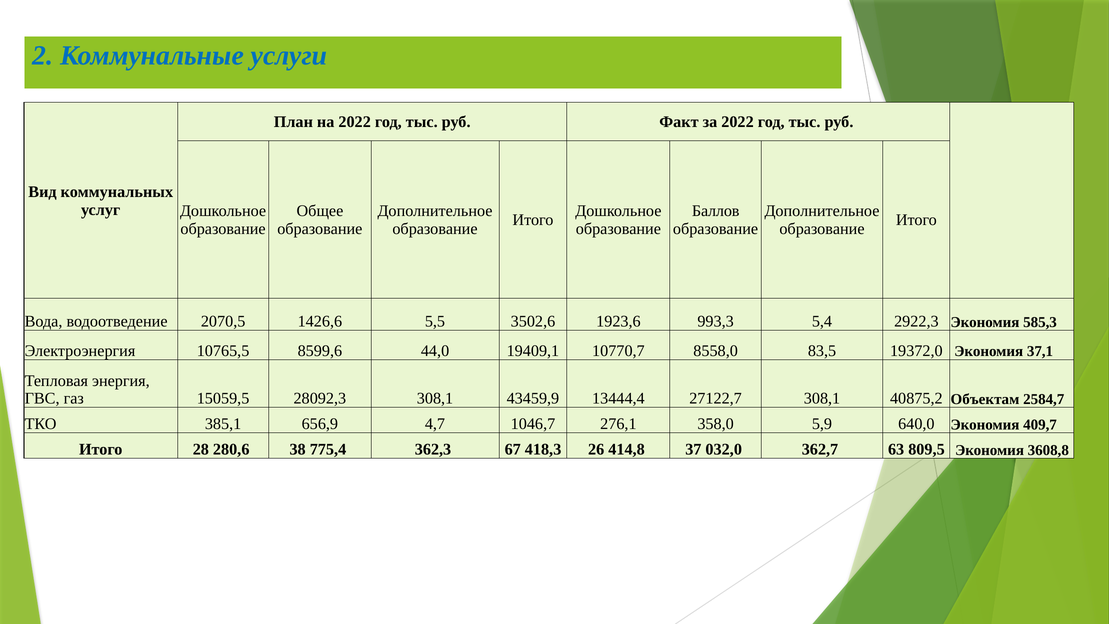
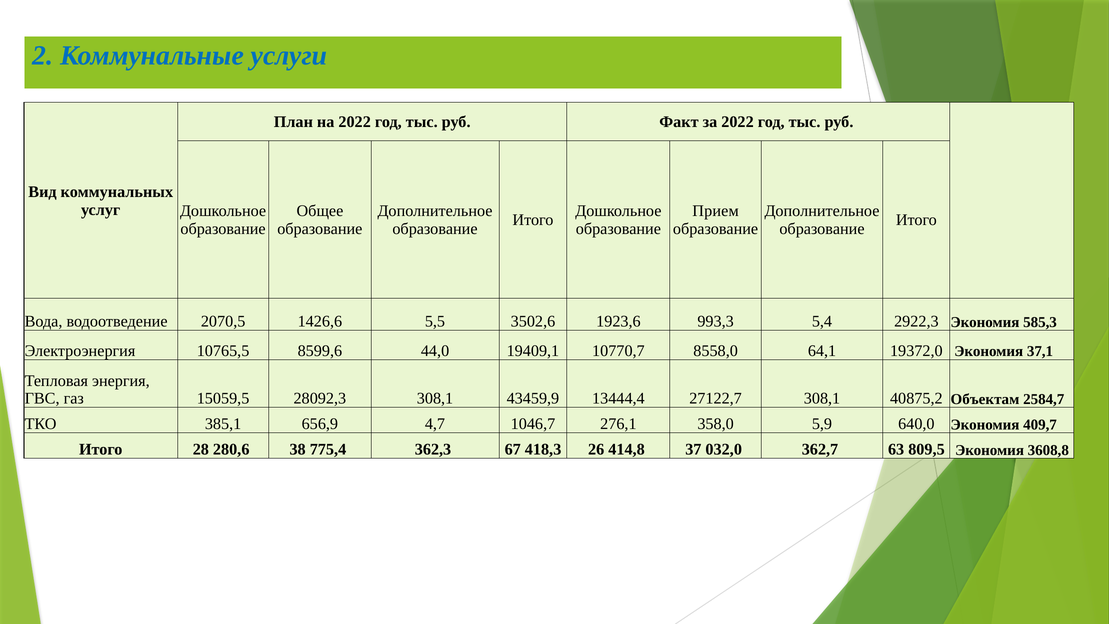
Баллов: Баллов -> Прием
83,5: 83,5 -> 64,1
